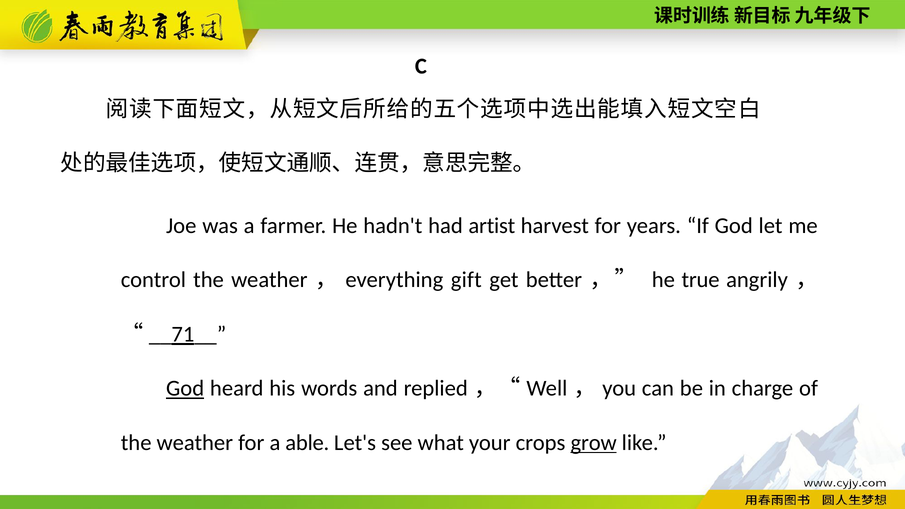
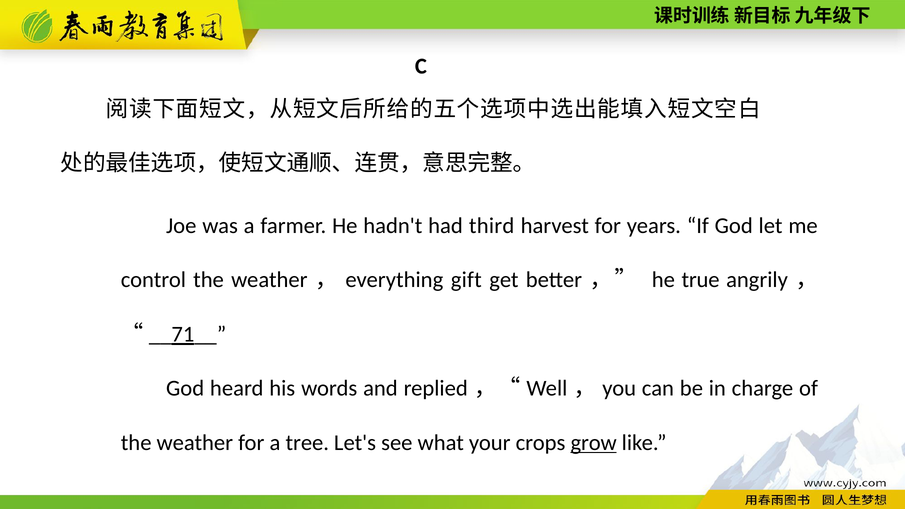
artist: artist -> third
God at (185, 389) underline: present -> none
able: able -> tree
